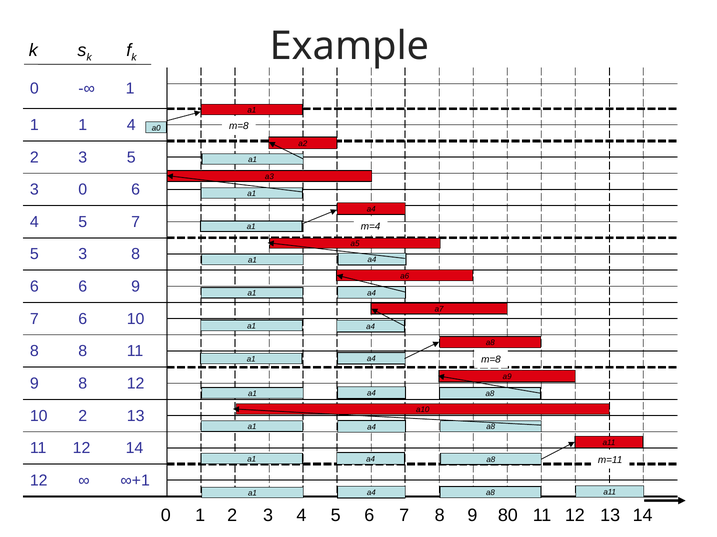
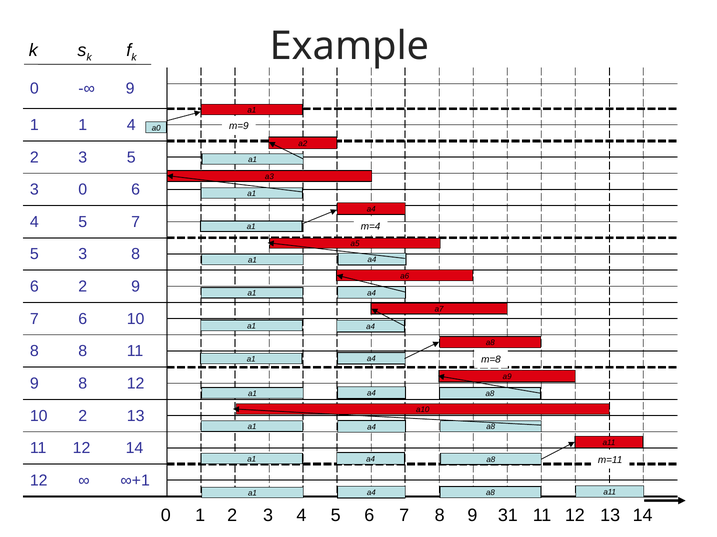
1 at (130, 88): 1 -> 9
a0 m=8: m=8 -> m=9
6 6: 6 -> 2
80: 80 -> 31
